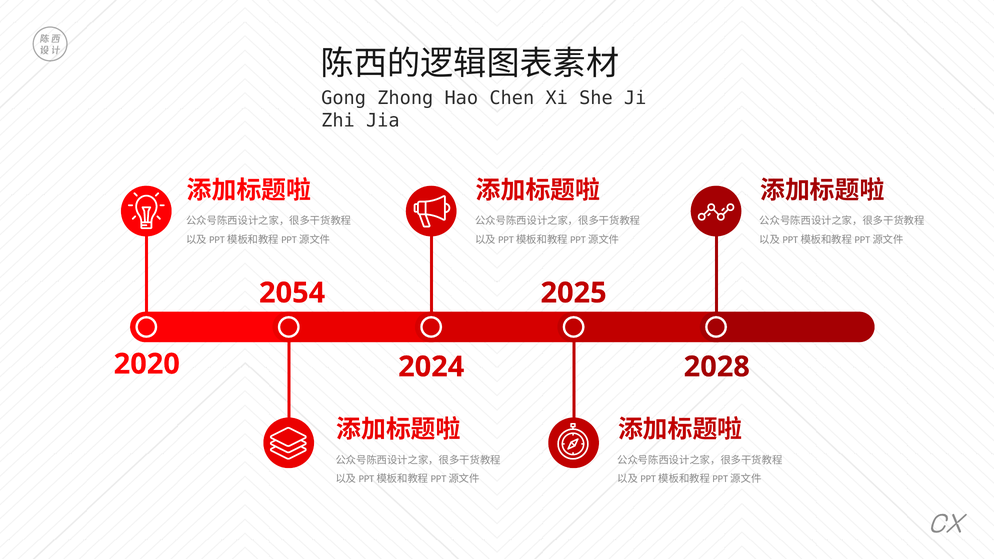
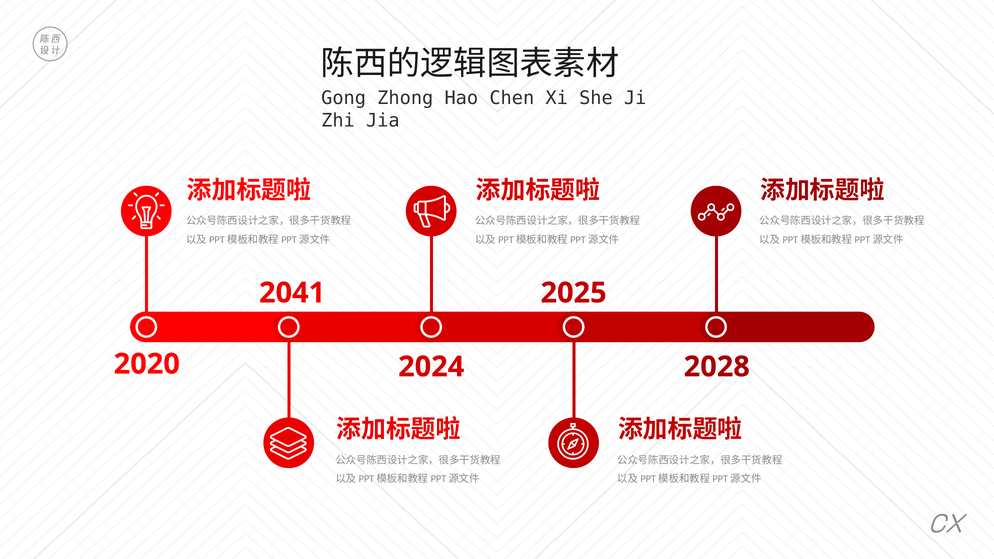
2054: 2054 -> 2041
